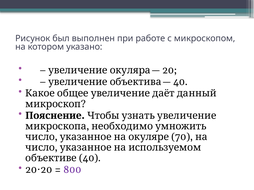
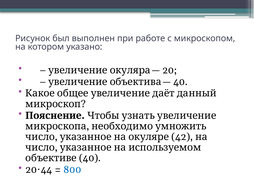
70: 70 -> 42
20 at (46, 170): 20 -> 44
800 colour: purple -> blue
